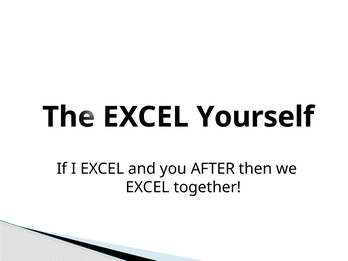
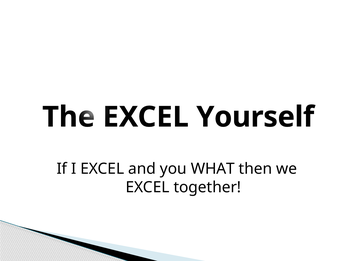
AFTER: AFTER -> WHAT
